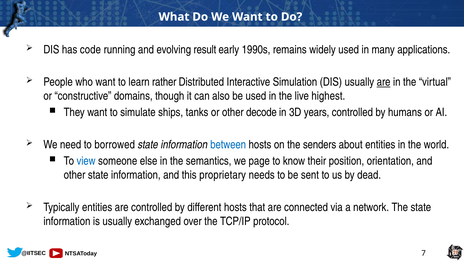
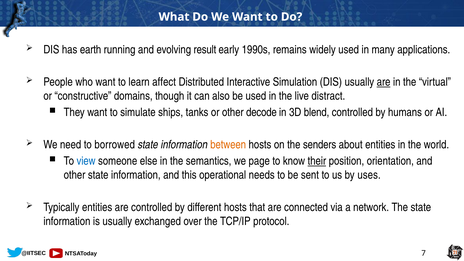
code: code -> earth
rather: rather -> affect
highest: highest -> distract
years: years -> blend
between colour: blue -> orange
their underline: none -> present
proprietary: proprietary -> operational
dead: dead -> uses
